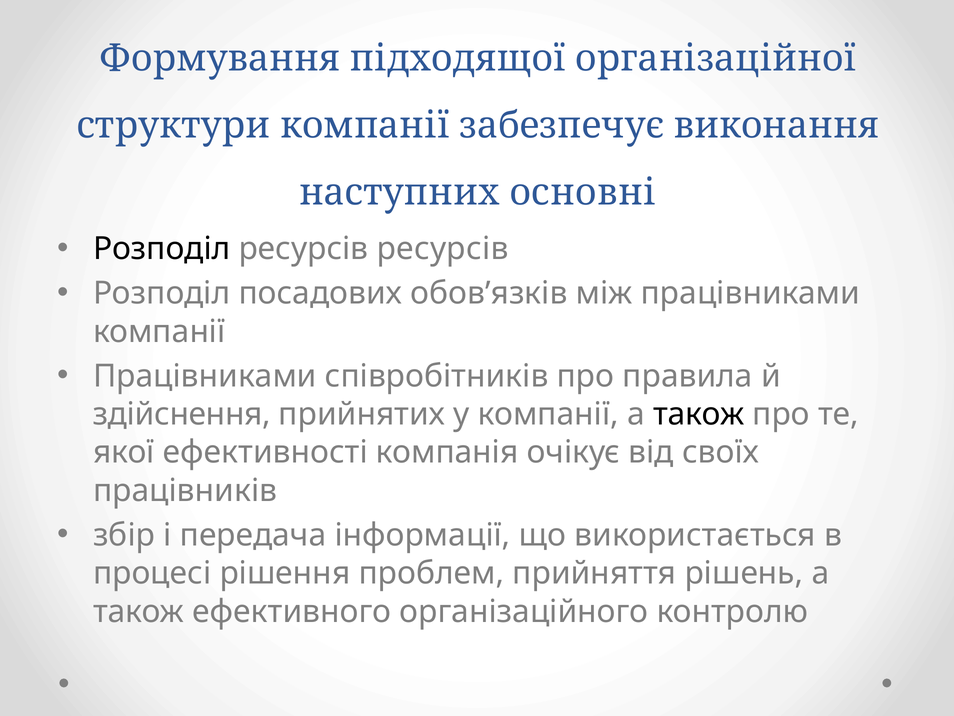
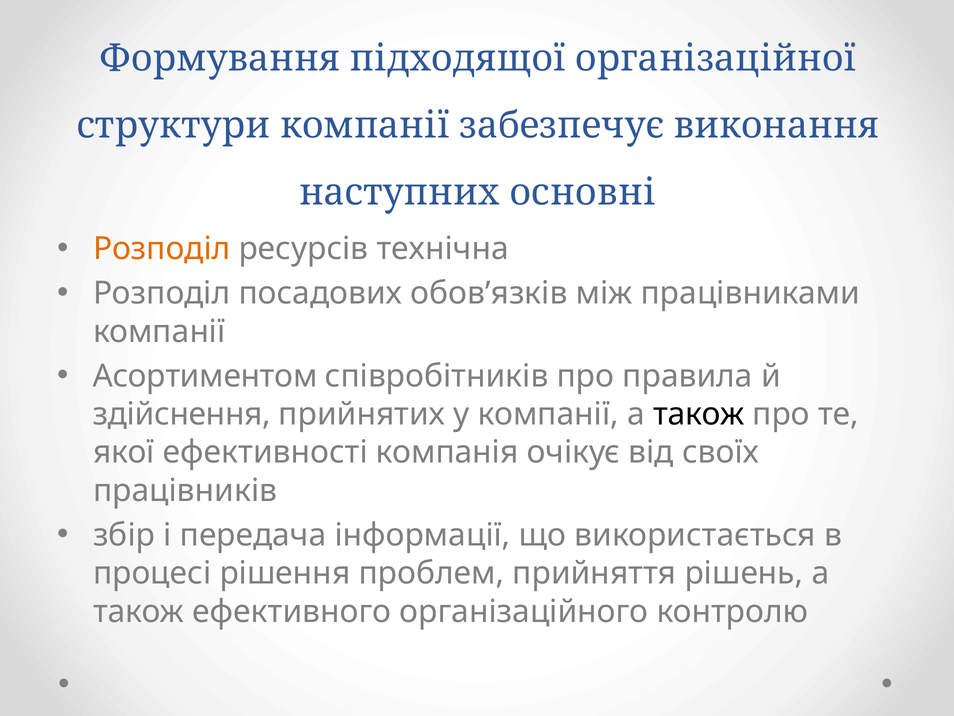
Розподіл at (162, 249) colour: black -> orange
ресурсів ресурсів: ресурсів -> технічна
Працівниками at (205, 376): Працівниками -> Асортиментом
